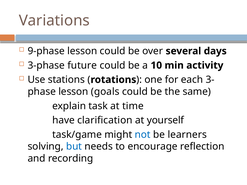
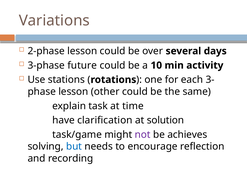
9-phase: 9-phase -> 2-phase
goals: goals -> other
yourself: yourself -> solution
not colour: blue -> purple
learners: learners -> achieves
